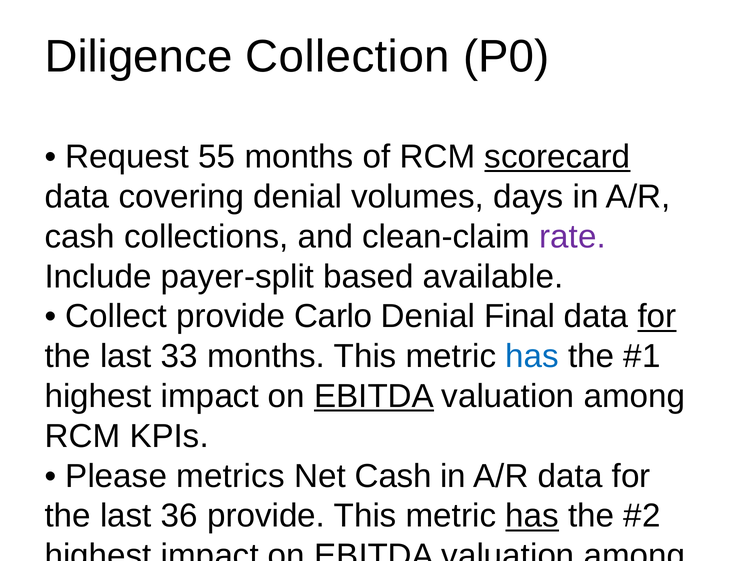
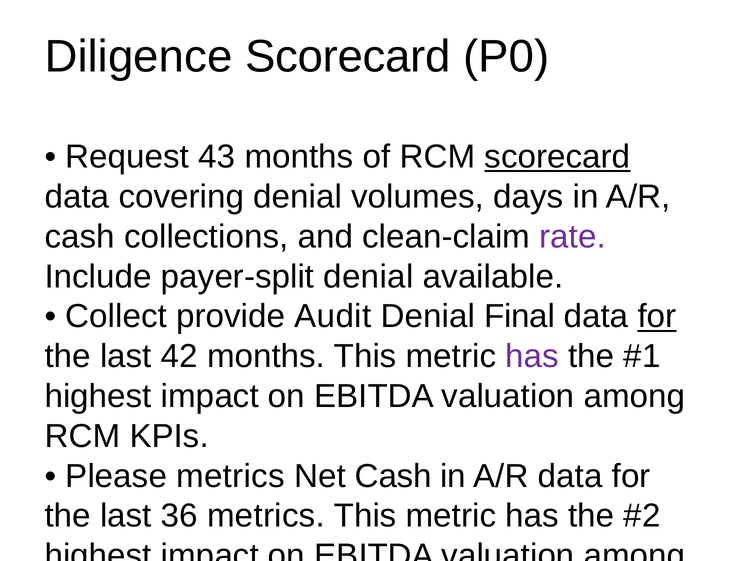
Diligence Collection: Collection -> Scorecard
55: 55 -> 43
payer-split based: based -> denial
Carlo: Carlo -> Audit
33: 33 -> 42
has at (532, 356) colour: blue -> purple
EBITDA at (374, 396) underline: present -> none
36 provide: provide -> metrics
has at (532, 515) underline: present -> none
